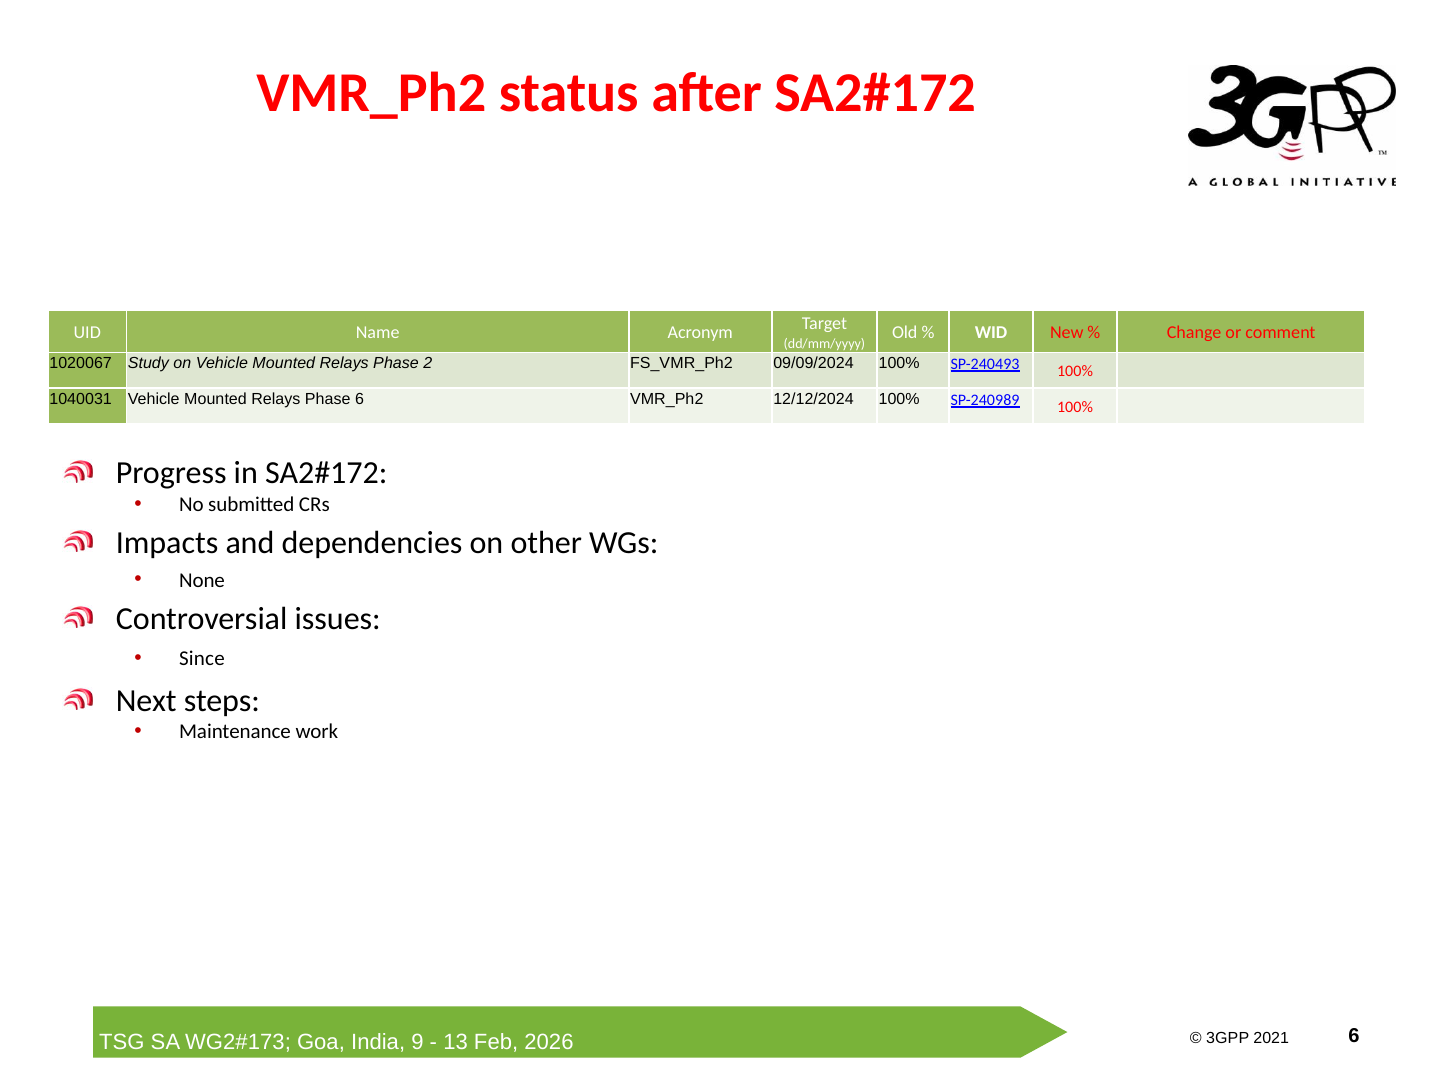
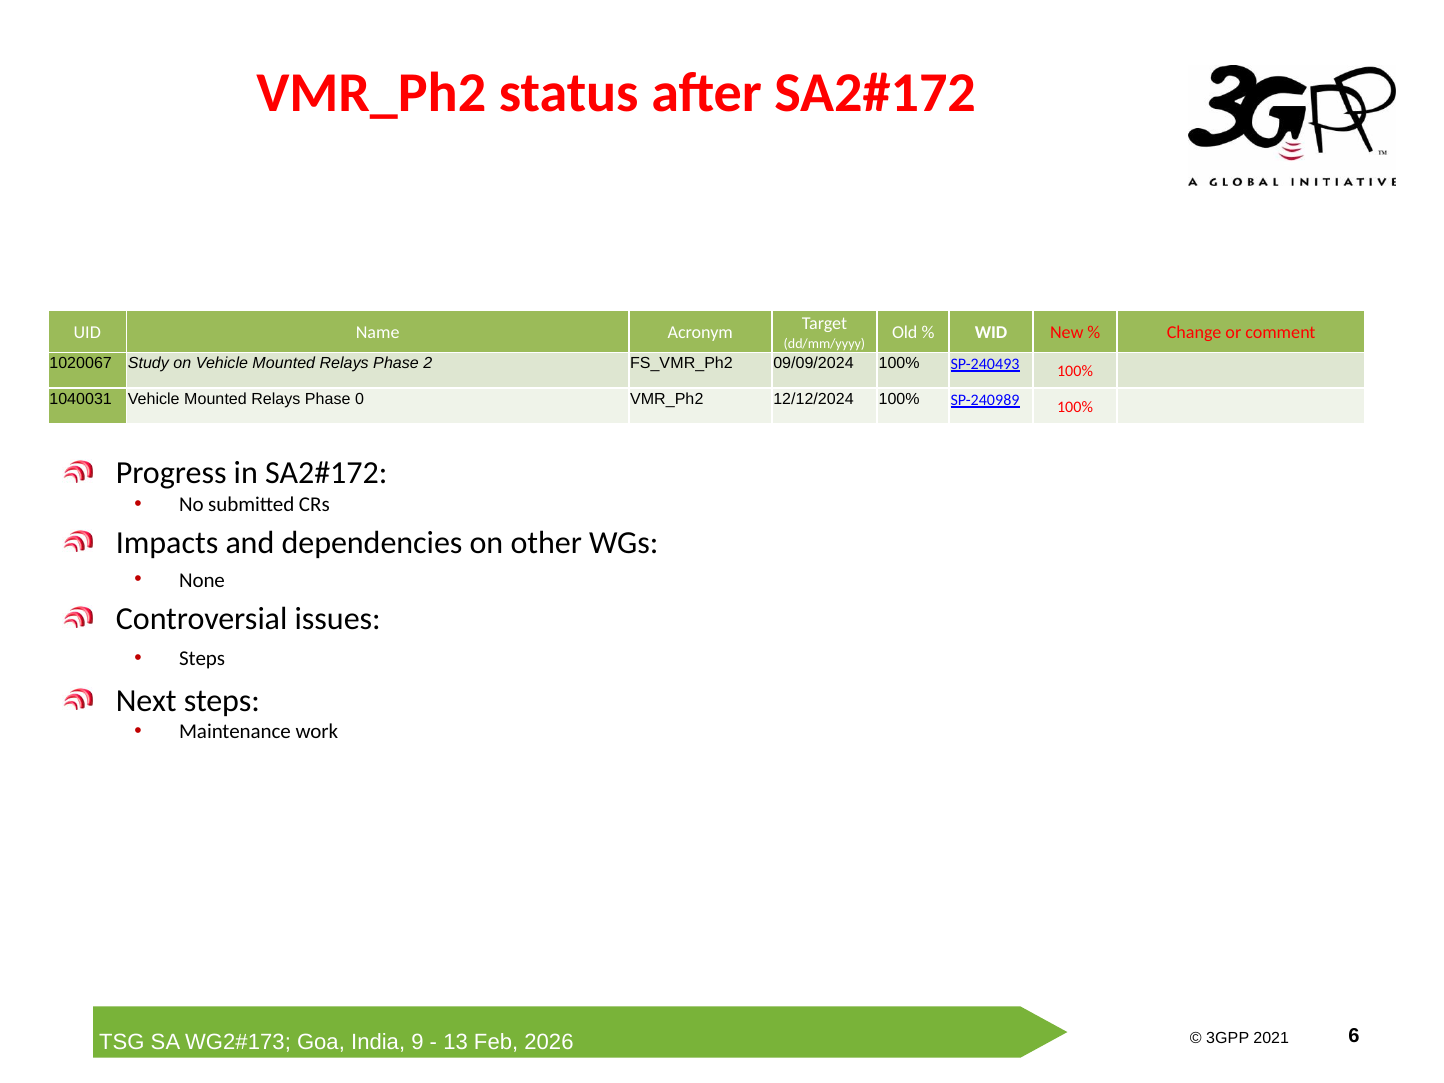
Phase 6: 6 -> 0
Since at (202, 659): Since -> Steps
